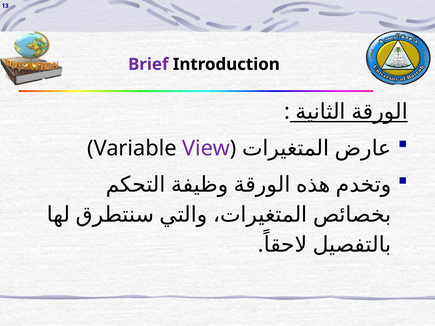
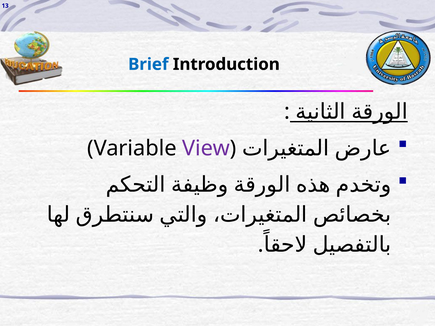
Brief colour: purple -> blue
